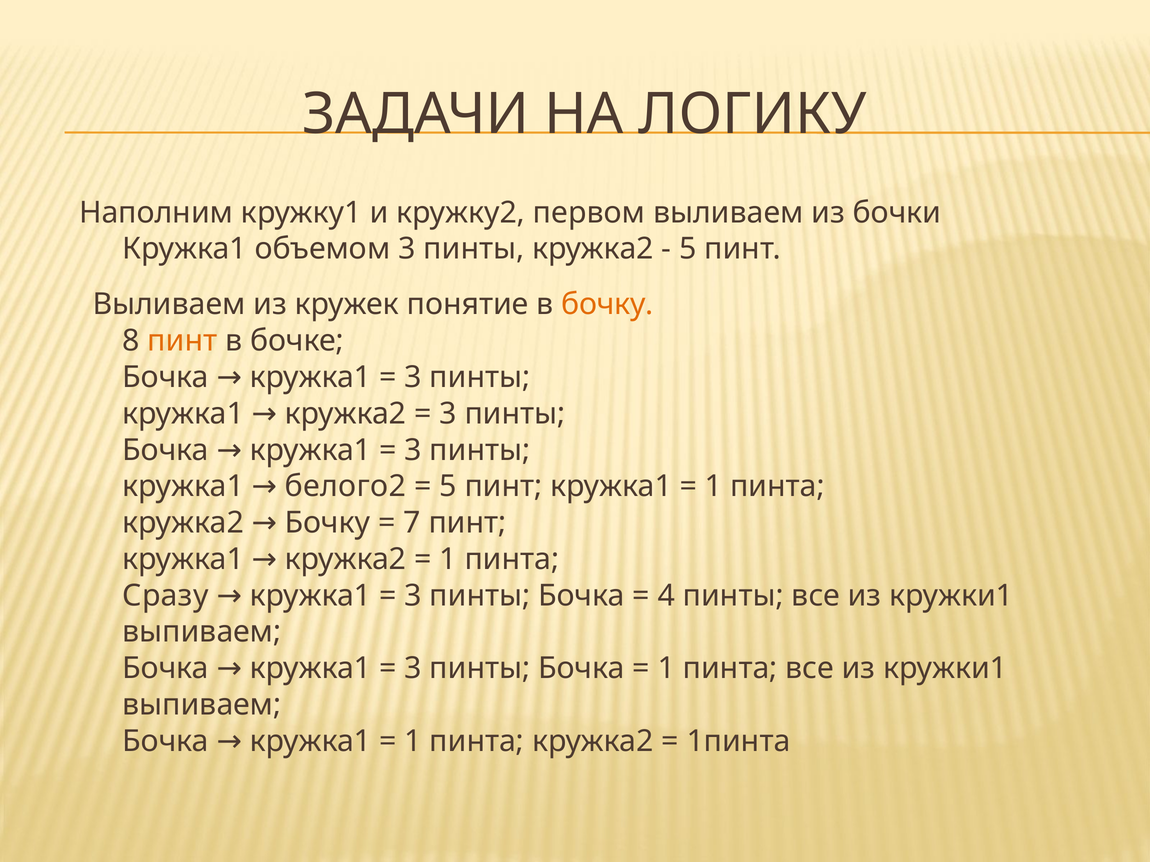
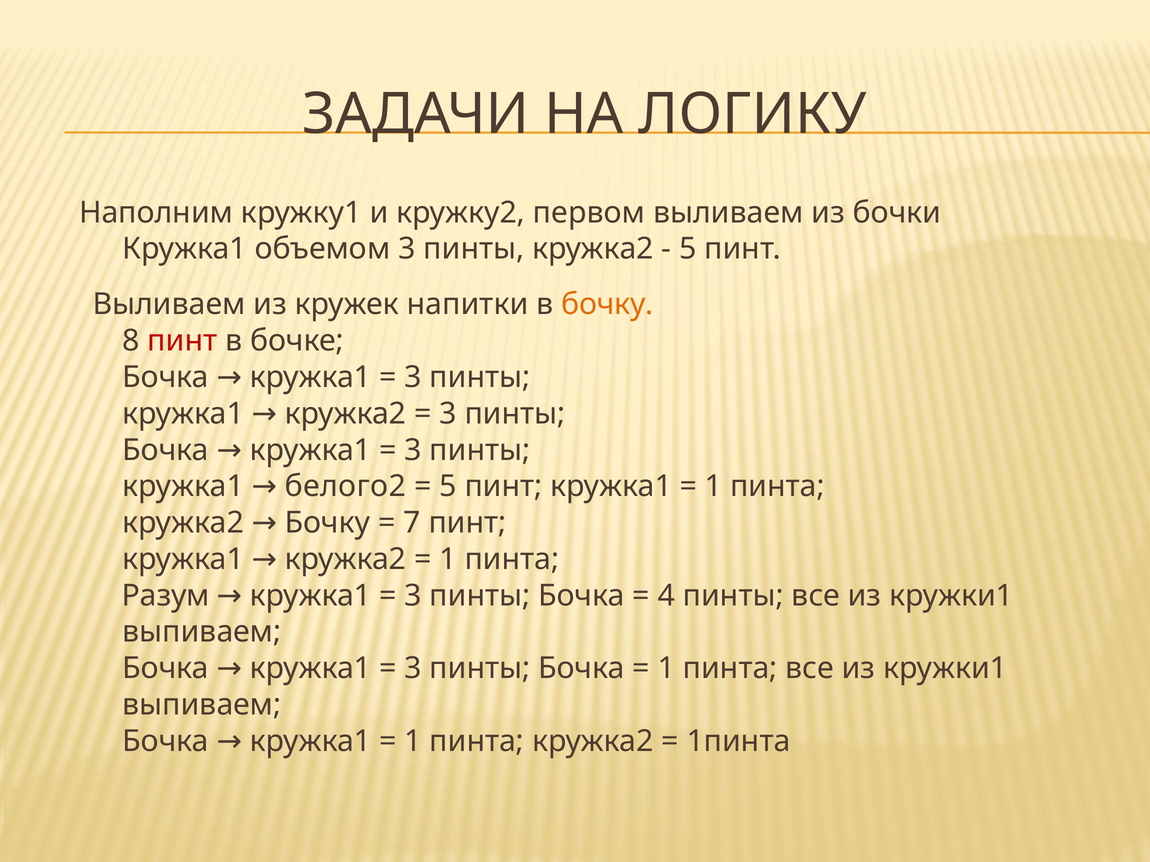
понятие: понятие -> напитки
пинт at (182, 341) colour: orange -> red
Сразу: Сразу -> Разум
